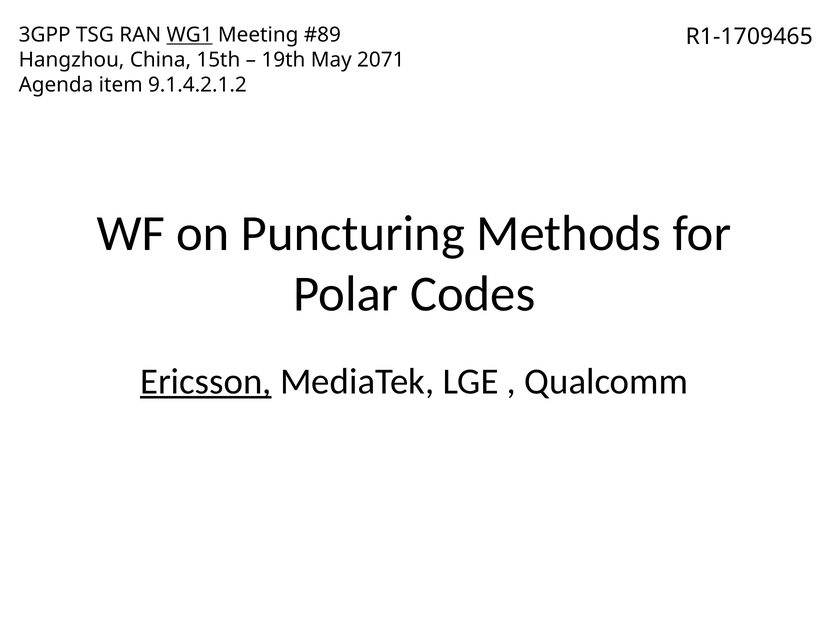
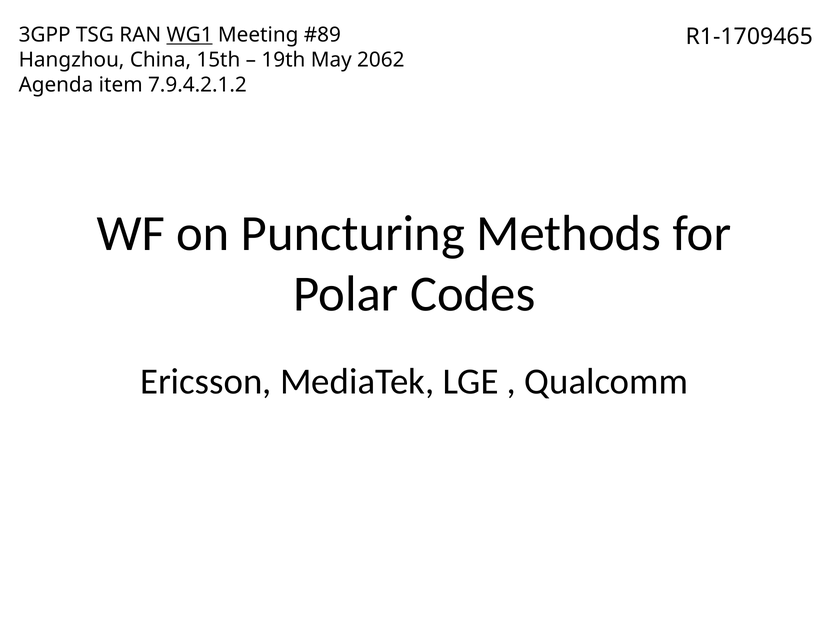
2071: 2071 -> 2062
9.1.4.2.1.2: 9.1.4.2.1.2 -> 7.9.4.2.1.2
Ericsson underline: present -> none
